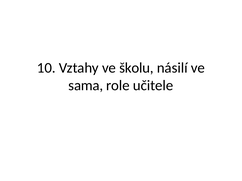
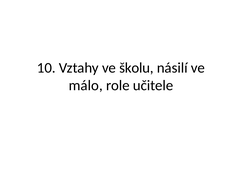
sama: sama -> málo
